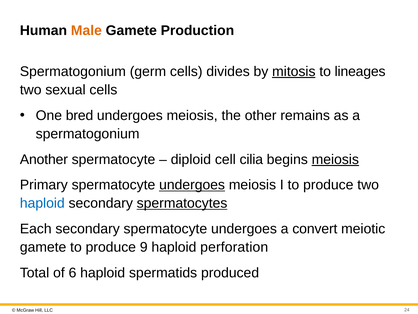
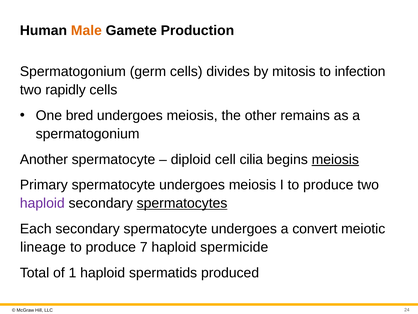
mitosis underline: present -> none
lineages: lineages -> infection
sexual: sexual -> rapidly
undergoes at (192, 185) underline: present -> none
haploid at (42, 203) colour: blue -> purple
gamete at (43, 247): gamete -> lineage
9: 9 -> 7
perforation: perforation -> spermicide
6: 6 -> 1
